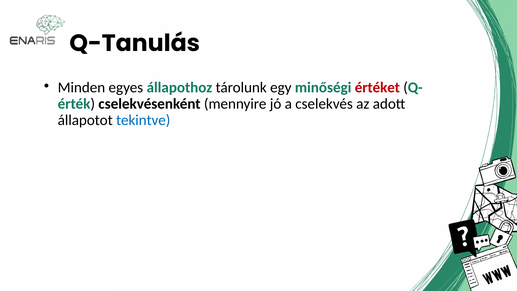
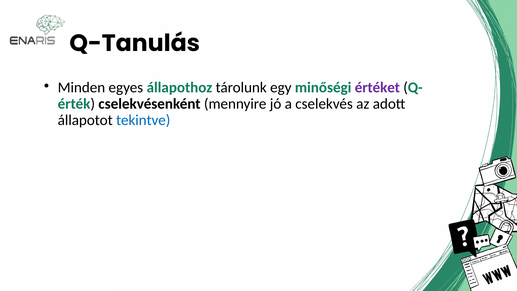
értéket colour: red -> purple
